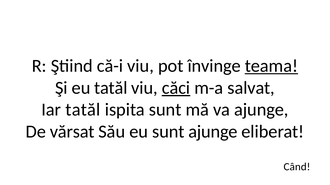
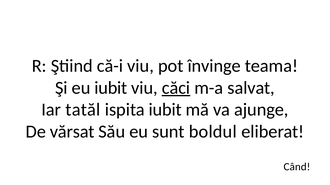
teama underline: present -> none
eu tatăl: tatăl -> iubit
ispita sunt: sunt -> iubit
sunt ajunge: ajunge -> boldul
